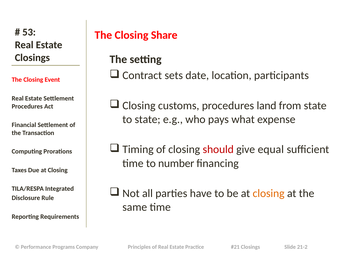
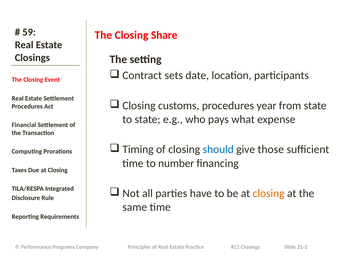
53: 53 -> 59
land: land -> year
should colour: red -> blue
equal: equal -> those
